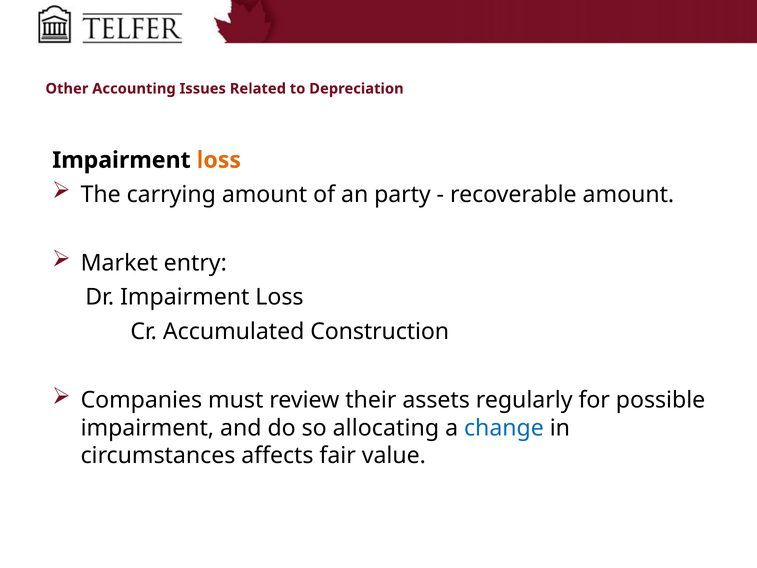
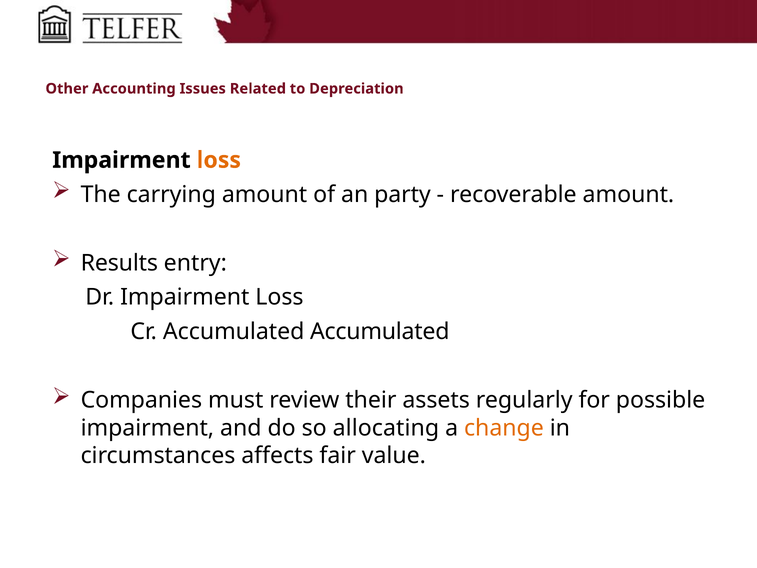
Market: Market -> Results
Accumulated Construction: Construction -> Accumulated
change colour: blue -> orange
